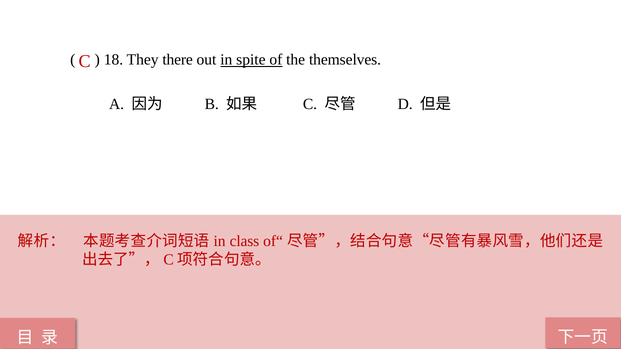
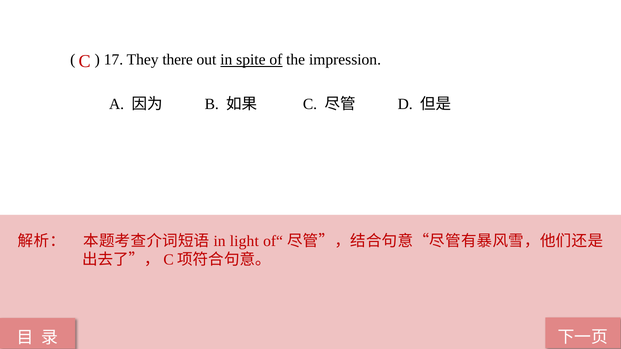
18: 18 -> 17
themselves: themselves -> impression
class: class -> light
